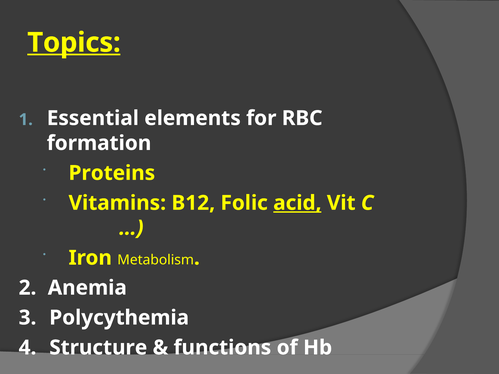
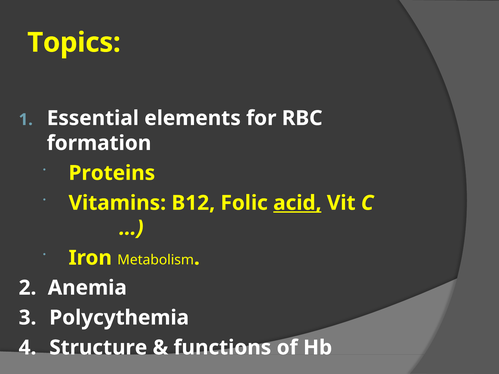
Topics underline: present -> none
